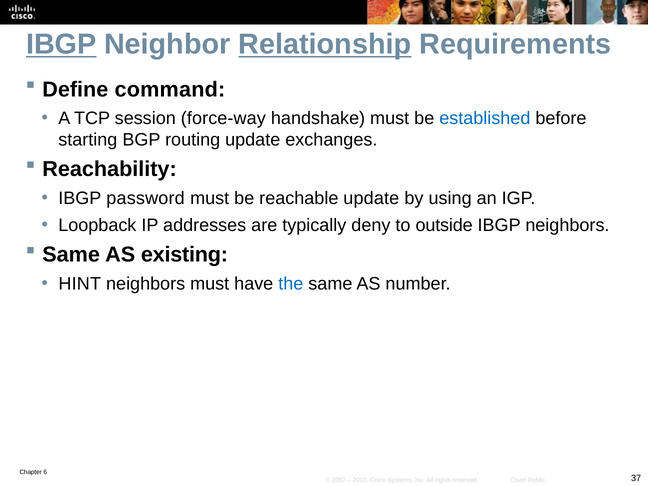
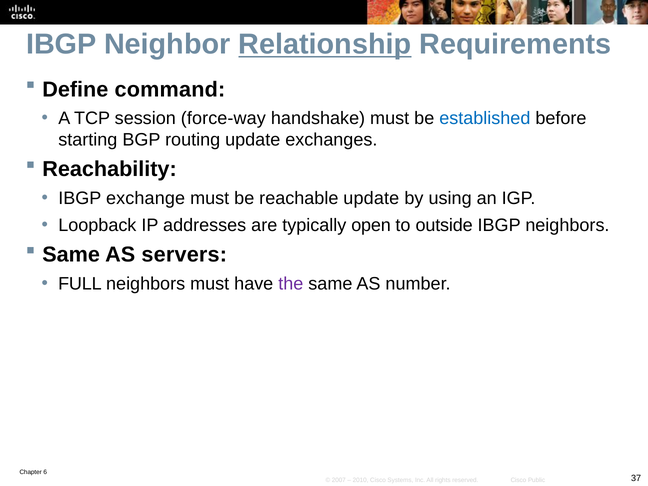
IBGP at (61, 44) underline: present -> none
password: password -> exchange
deny: deny -> open
existing: existing -> servers
HINT: HINT -> FULL
the colour: blue -> purple
